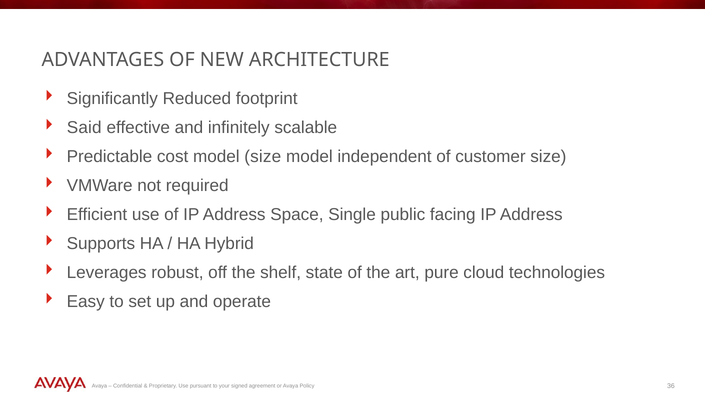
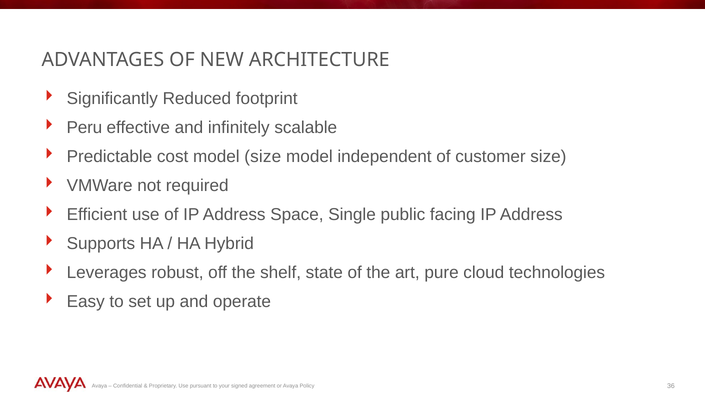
Said: Said -> Peru
